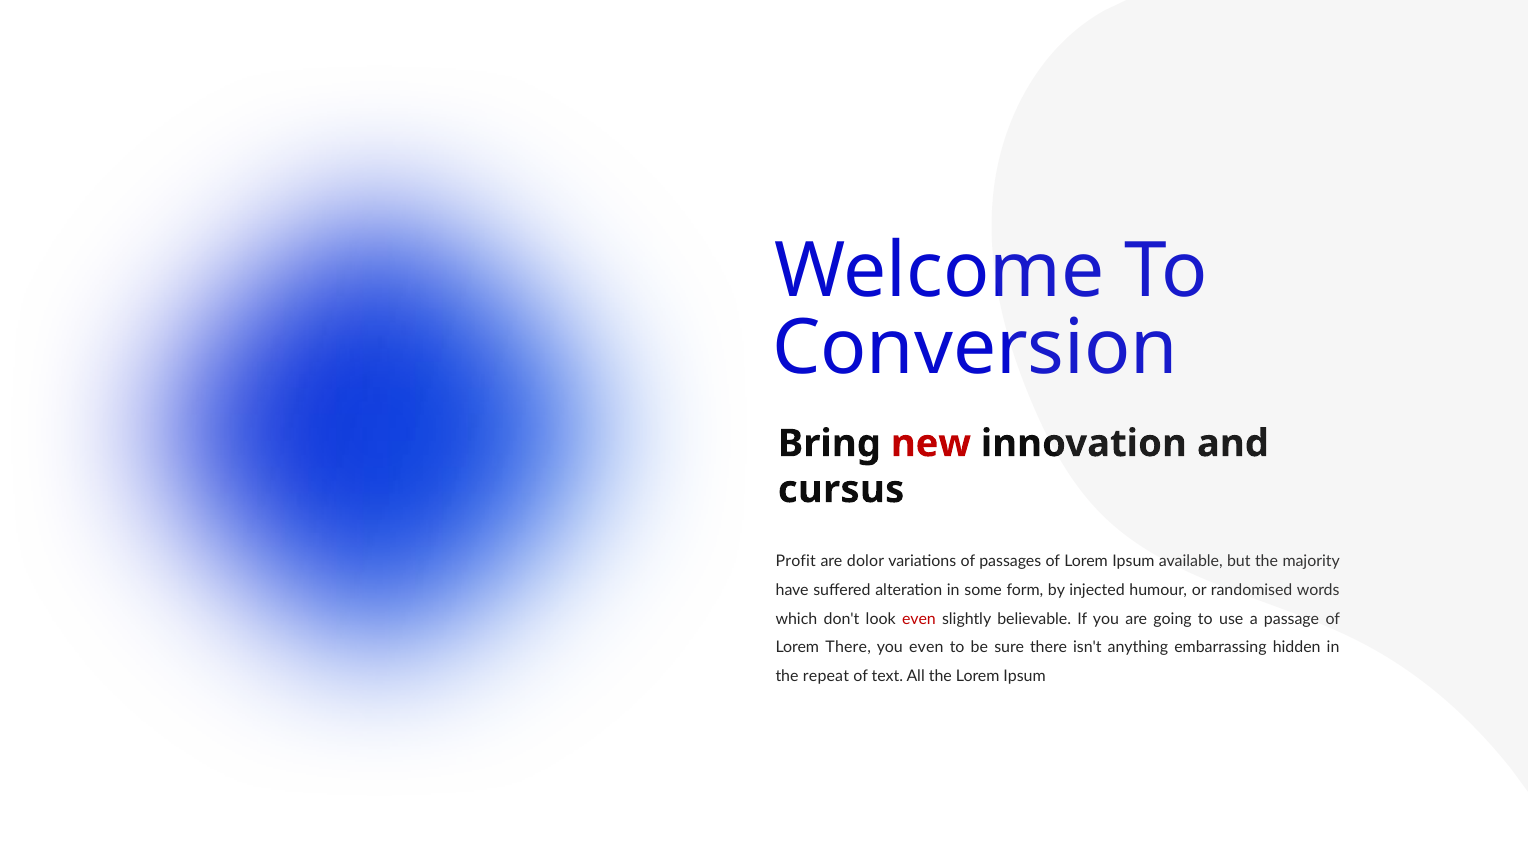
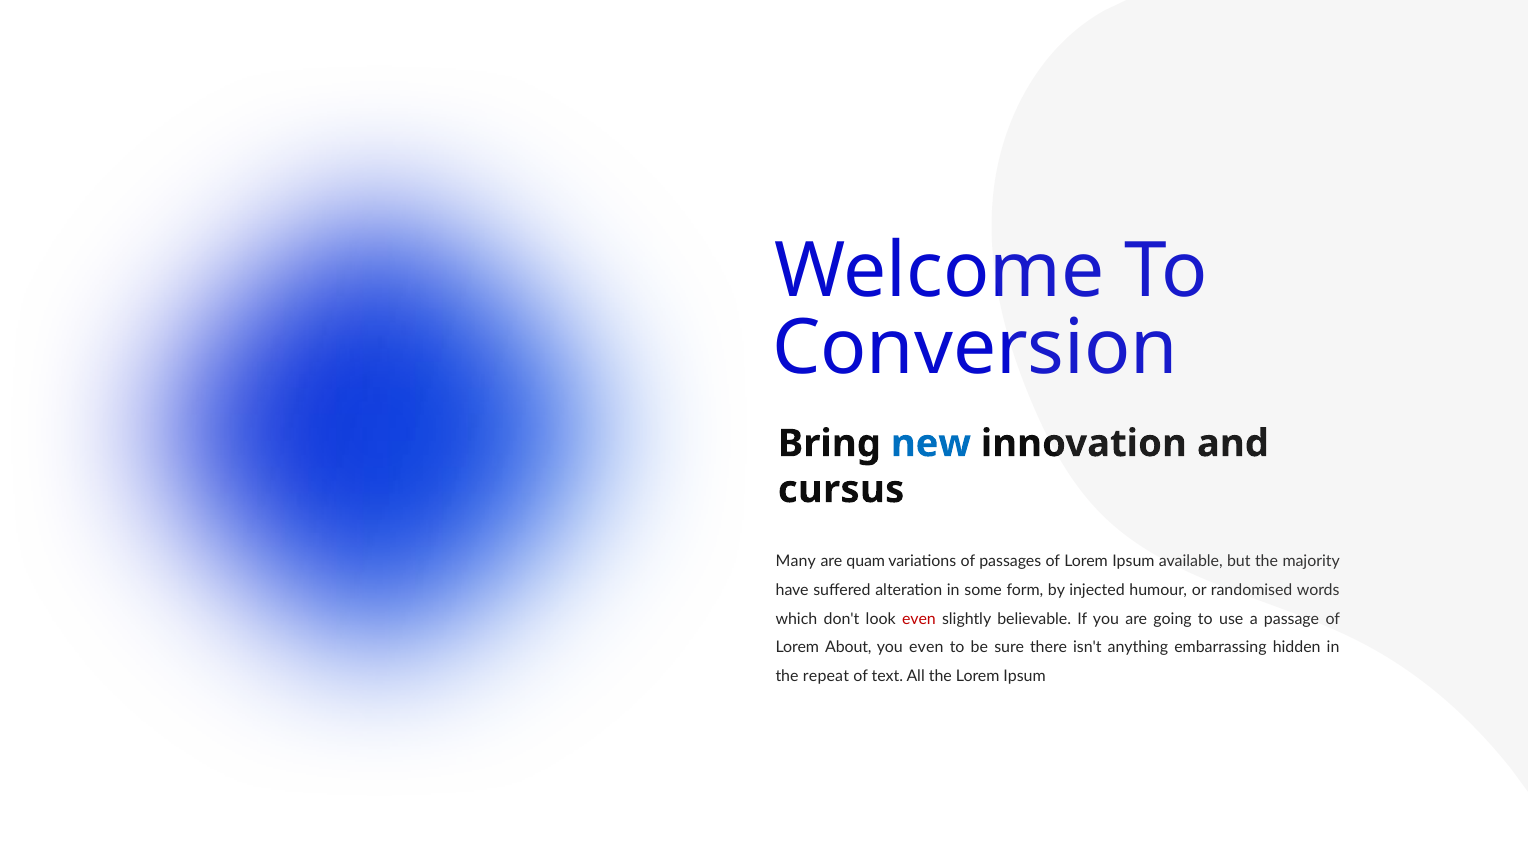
new colour: red -> blue
Profit: Profit -> Many
dolor: dolor -> quam
Lorem There: There -> About
